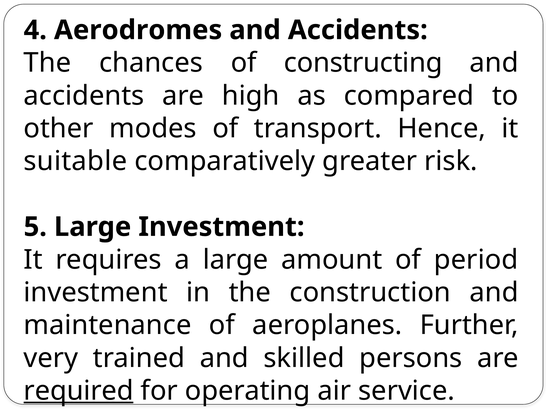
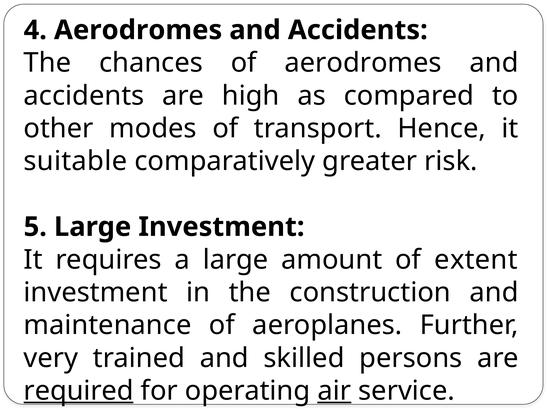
of constructing: constructing -> aerodromes
period: period -> extent
air underline: none -> present
